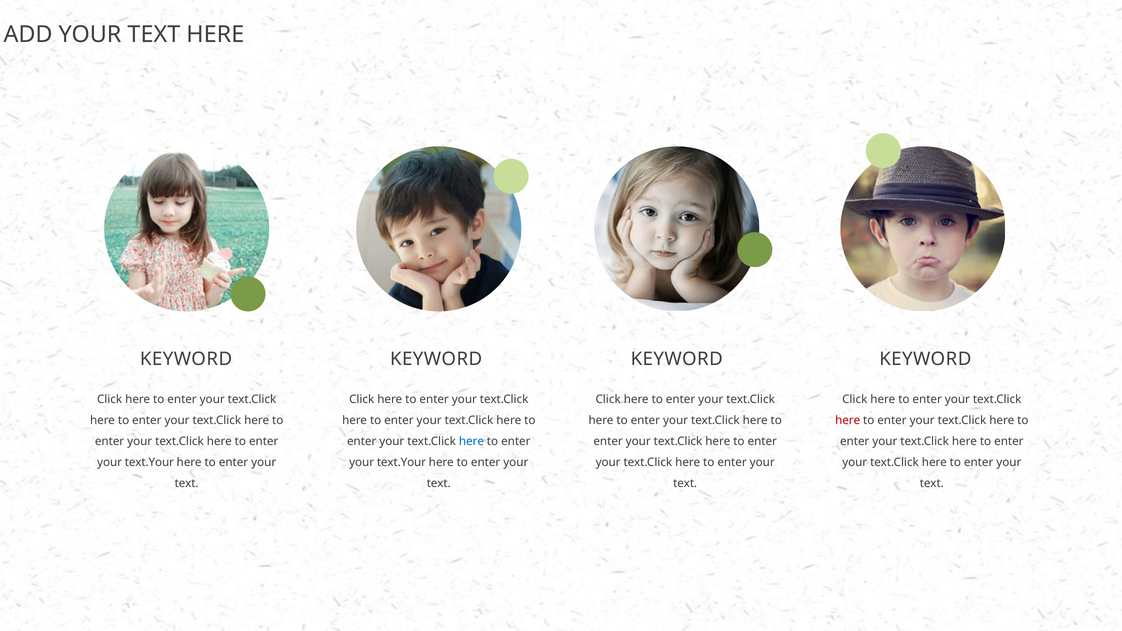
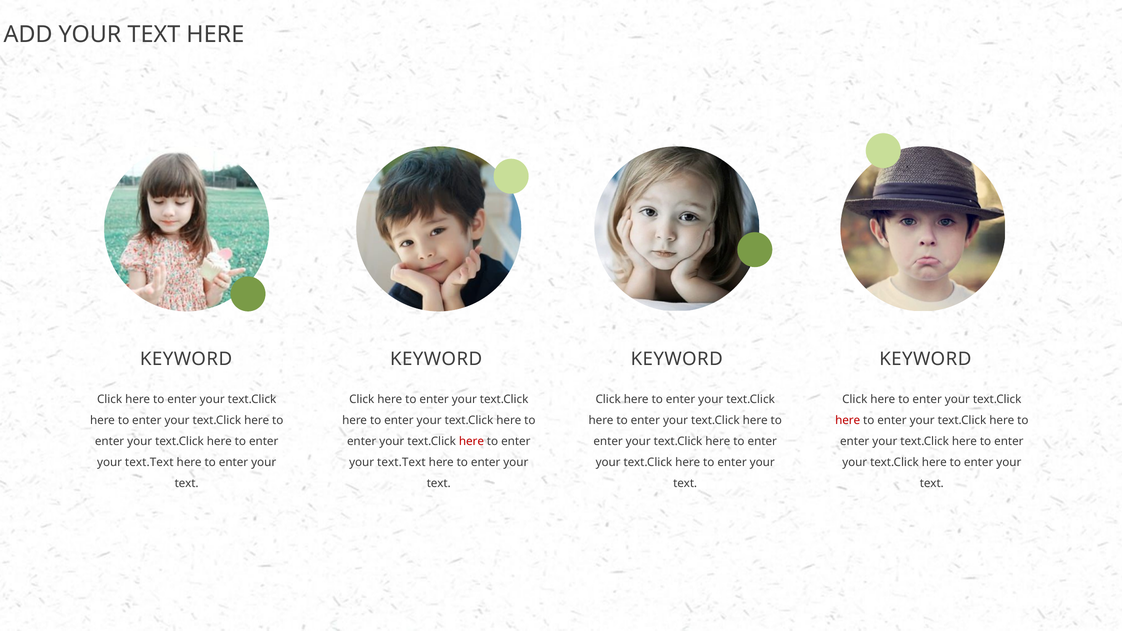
here at (471, 442) colour: blue -> red
text.Your at (149, 463): text.Your -> text.Text
text.Your at (401, 463): text.Your -> text.Text
